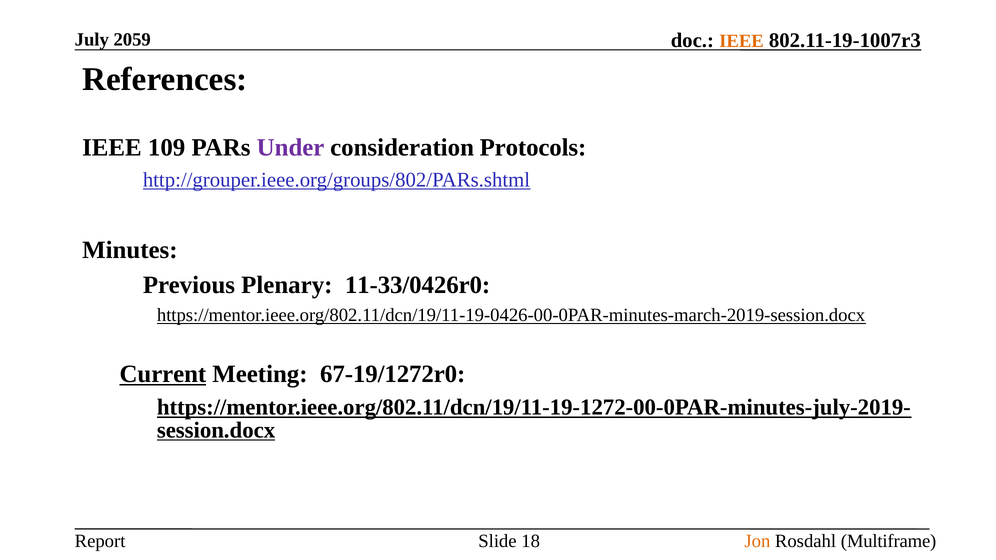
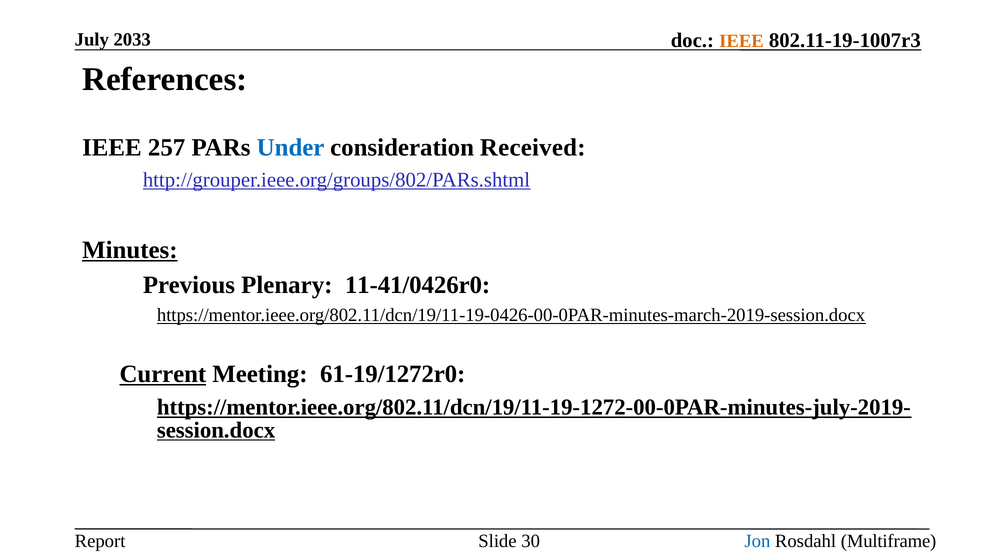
2059: 2059 -> 2033
109: 109 -> 257
Under colour: purple -> blue
Protocols: Protocols -> Received
Minutes underline: none -> present
11-33/0426r0: 11-33/0426r0 -> 11-41/0426r0
67-19/1272r0: 67-19/1272r0 -> 61-19/1272r0
18: 18 -> 30
Jon colour: orange -> blue
